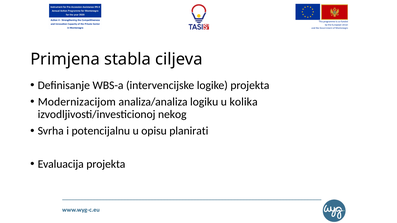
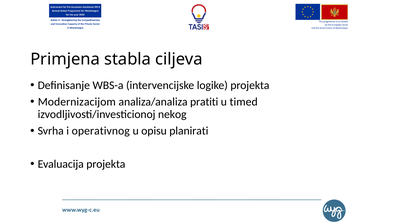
logiku: logiku -> pratiti
kolika: kolika -> timed
potencijalnu: potencijalnu -> operativnog
